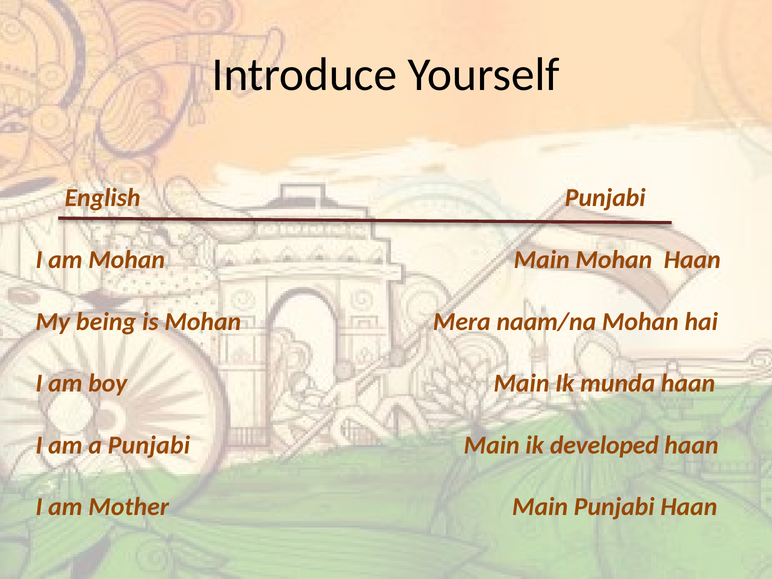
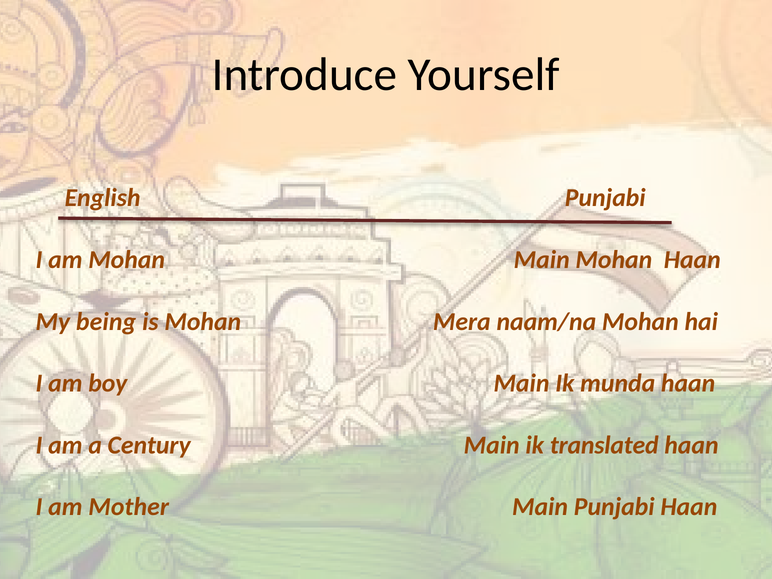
a Punjabi: Punjabi -> Century
developed: developed -> translated
